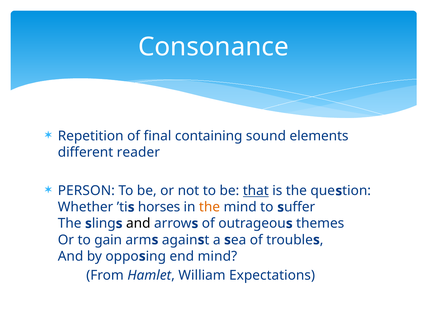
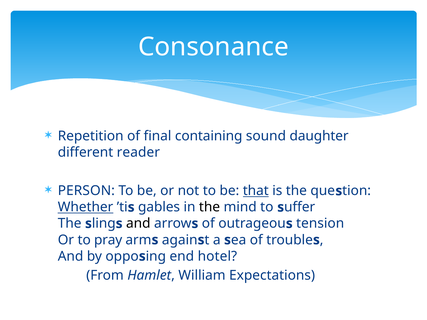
elements: elements -> daughter
Whether underline: none -> present
horses: horses -> gables
the at (210, 207) colour: orange -> black
themes: themes -> tension
gain: gain -> pray
end mind: mind -> hotel
